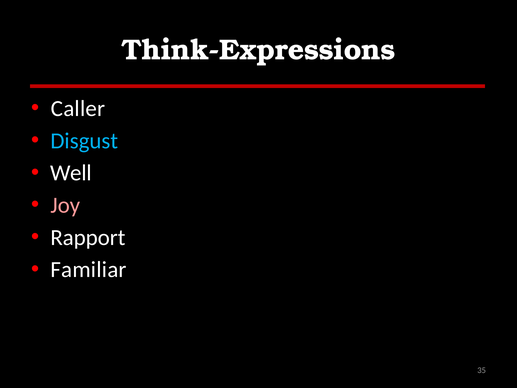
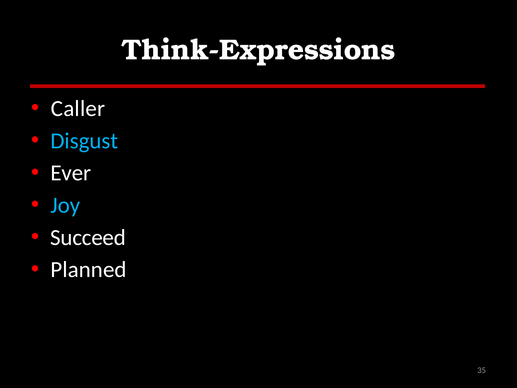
Well: Well -> Ever
Joy colour: pink -> light blue
Rapport: Rapport -> Succeed
Familiar: Familiar -> Planned
